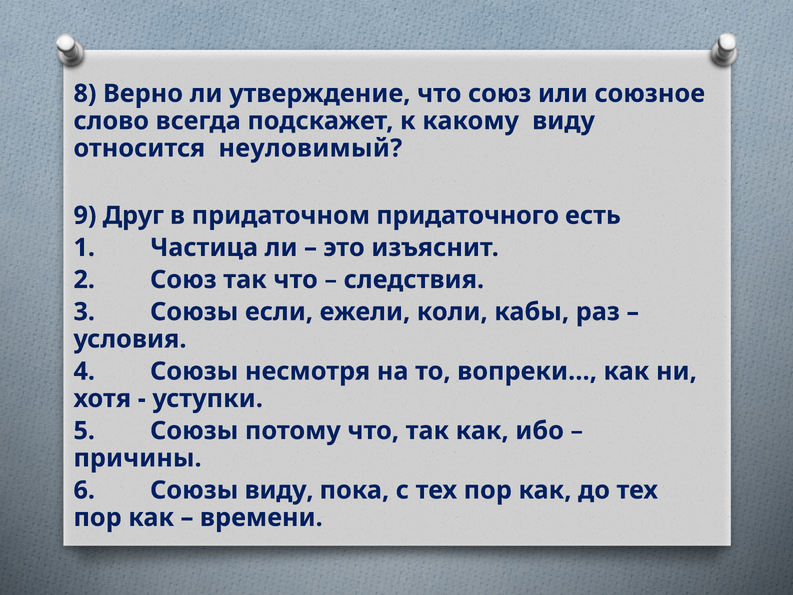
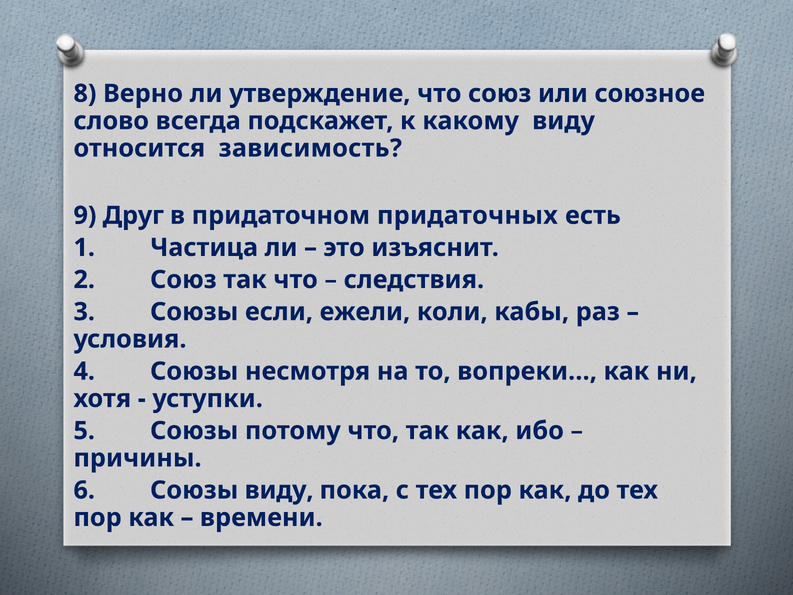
неуловимый: неуловимый -> зависимость
придаточного: придаточного -> придаточных
